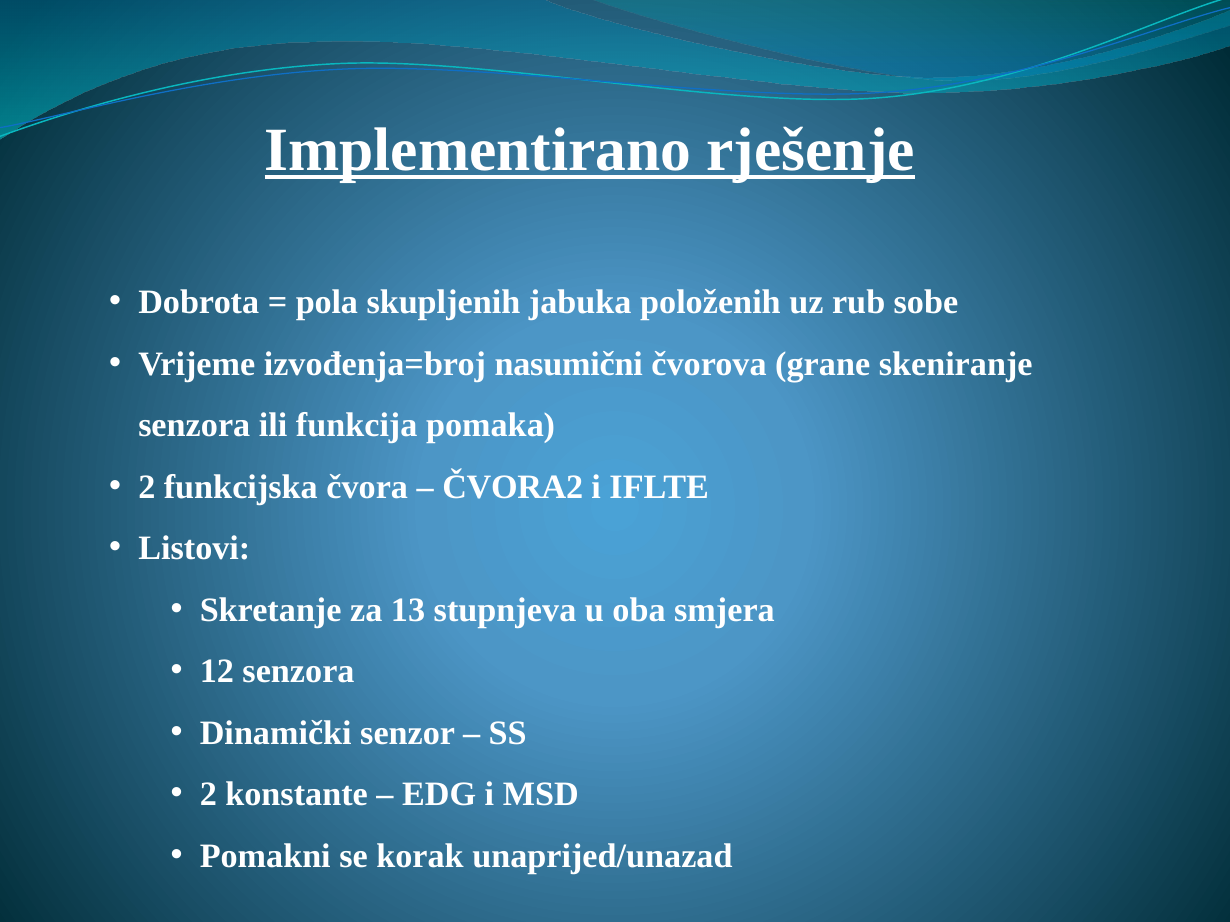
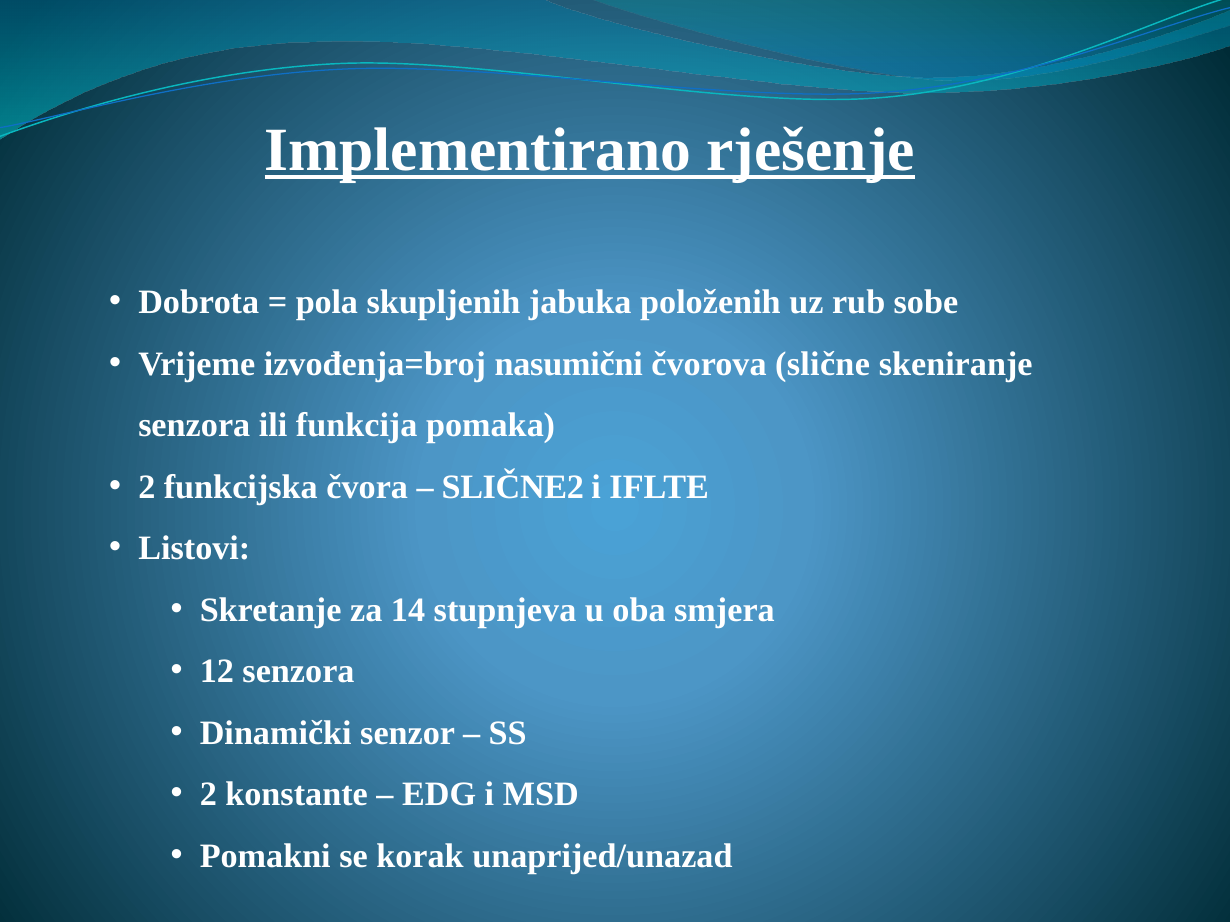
grane: grane -> slične
ČVORA2: ČVORA2 -> SLIČNE2
13: 13 -> 14
